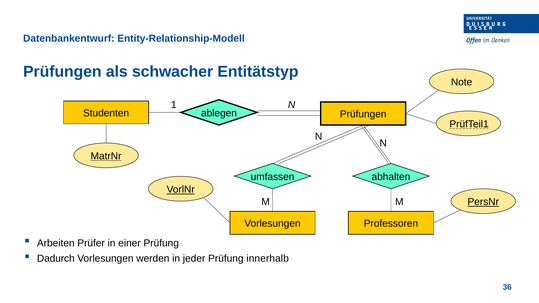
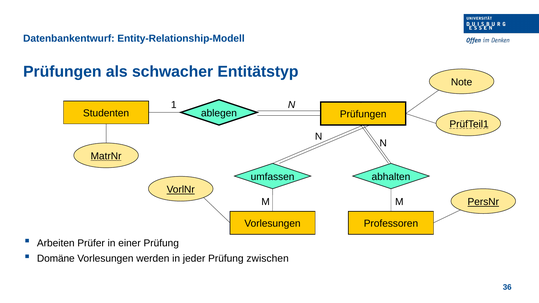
Dadurch: Dadurch -> Domäne
innerhalb: innerhalb -> zwischen
